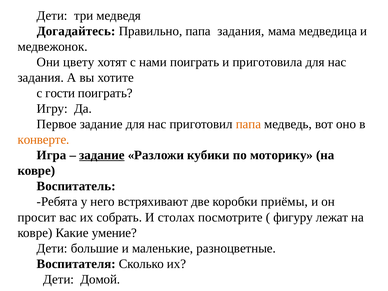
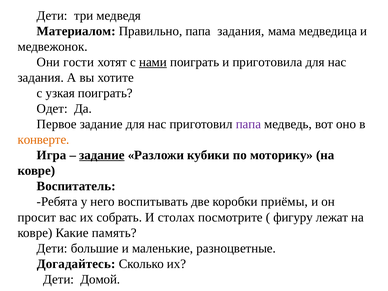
Догадайтесь: Догадайтесь -> Материалом
цвету: цвету -> гости
нами underline: none -> present
гости: гости -> узкая
Игру: Игру -> Одет
папа at (248, 124) colour: orange -> purple
встряхивают: встряхивают -> воспитывать
умение: умение -> память
Воспитателя: Воспитателя -> Догадайтесь
